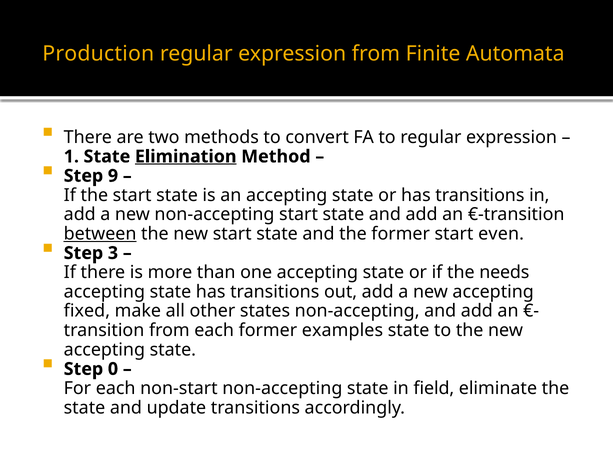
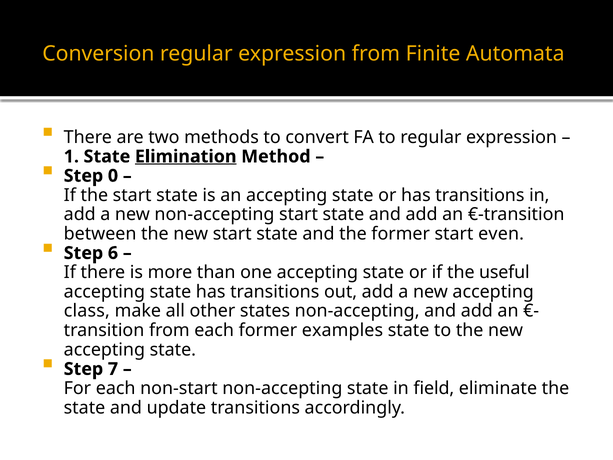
Production: Production -> Conversion
9: 9 -> 0
between underline: present -> none
3: 3 -> 6
needs: needs -> useful
fixed: fixed -> class
0: 0 -> 7
